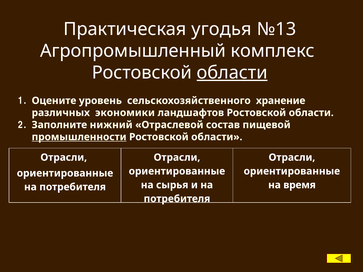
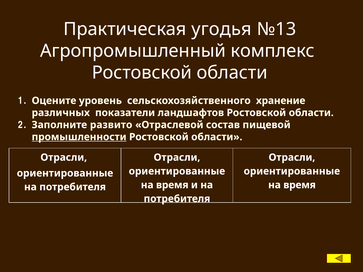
области at (232, 73) underline: present -> none
экономики: экономики -> показатели
нижний: нижний -> развито
сырья at (172, 185): сырья -> время
